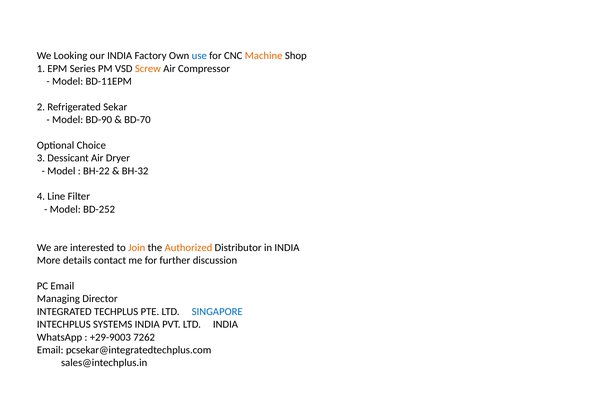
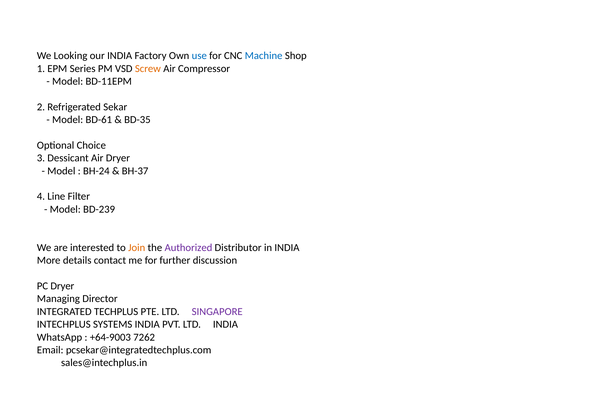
Machine colour: orange -> blue
BD-90: BD-90 -> BD-61
BD-70: BD-70 -> BD-35
BH-22: BH-22 -> BH-24
BH-32: BH-32 -> BH-37
BD-252: BD-252 -> BD-239
Authorized colour: orange -> purple
PC Email: Email -> Dryer
SINGAPORE colour: blue -> purple
+29-9003: +29-9003 -> +64-9003
